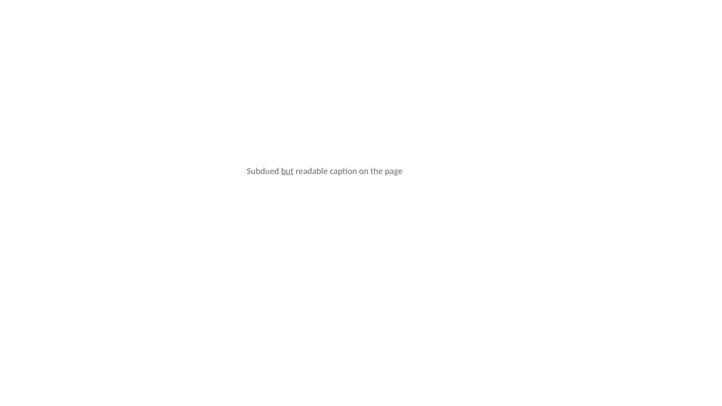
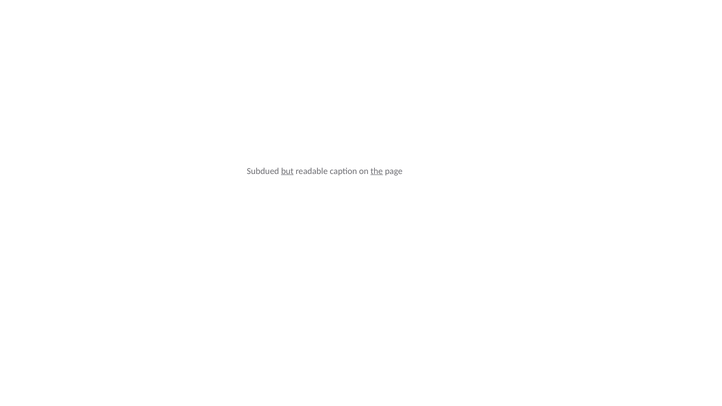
the underline: none -> present
